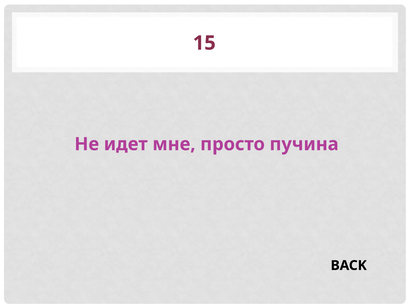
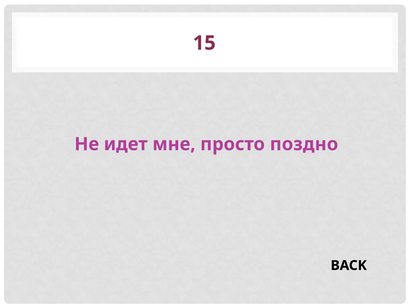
пучина: пучина -> поздно
